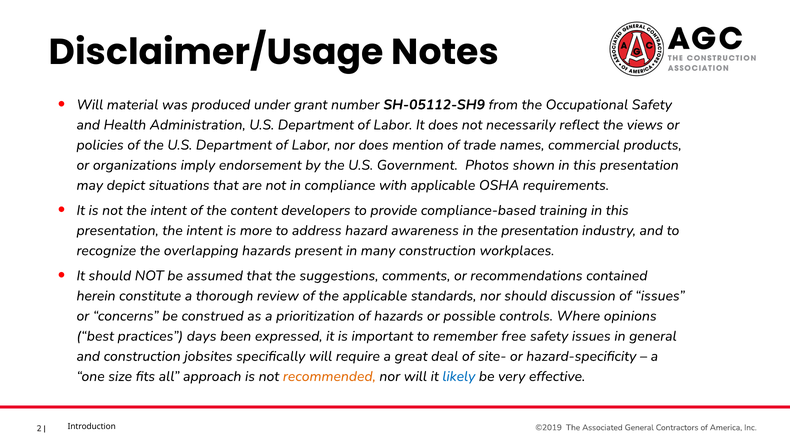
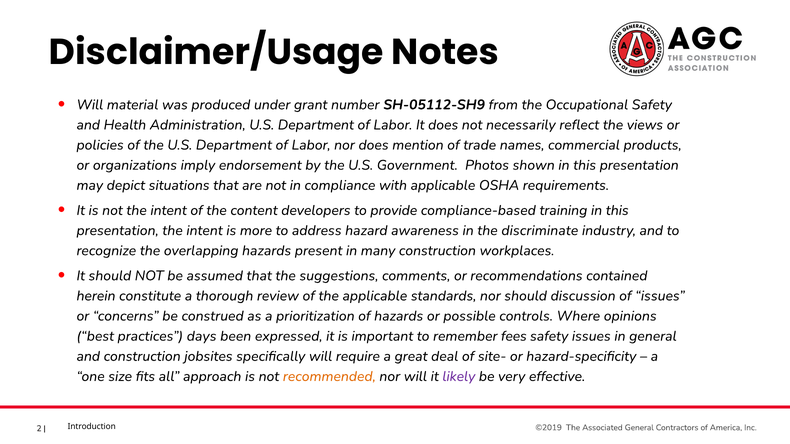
the presentation: presentation -> discriminate
free: free -> fees
likely colour: blue -> purple
